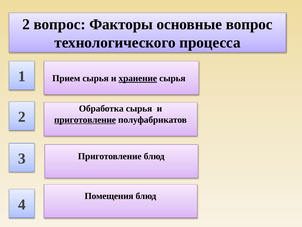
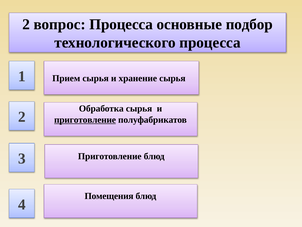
вопрос Факторы: Факторы -> Процесса
основные вопрос: вопрос -> подбор
хранение underline: present -> none
